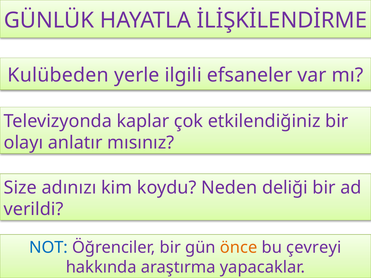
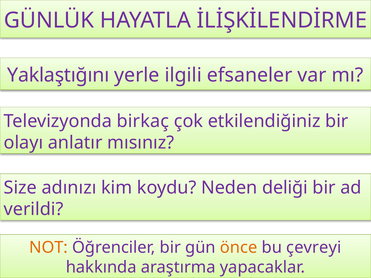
Kulübeden: Kulübeden -> Yaklaştığını
kaplar: kaplar -> birkaç
NOT colour: blue -> orange
